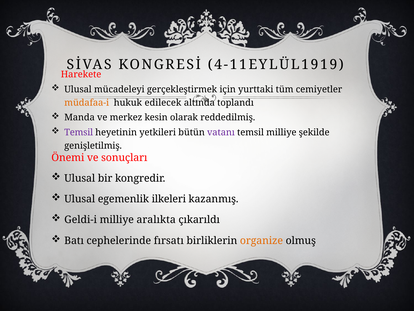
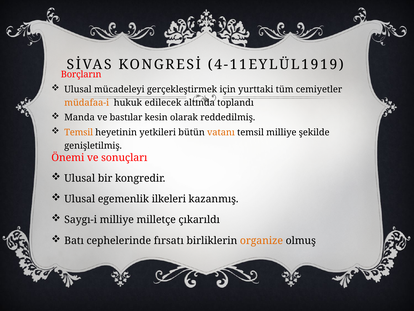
Harekete: Harekete -> Borçların
merkez: merkez -> bastılar
Temsil at (79, 132) colour: purple -> orange
vatanı colour: purple -> orange
Geldi-i: Geldi-i -> Saygı-i
aralıkta: aralıkta -> milletçe
